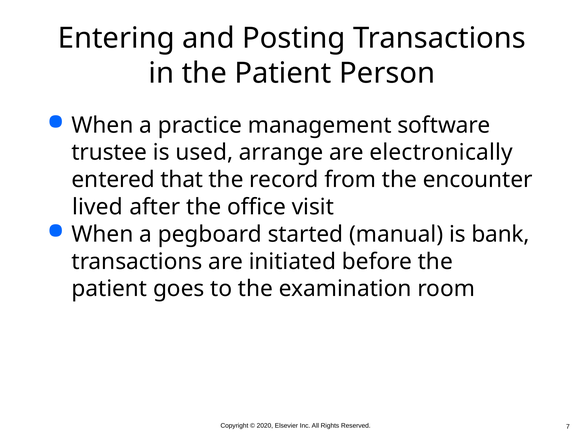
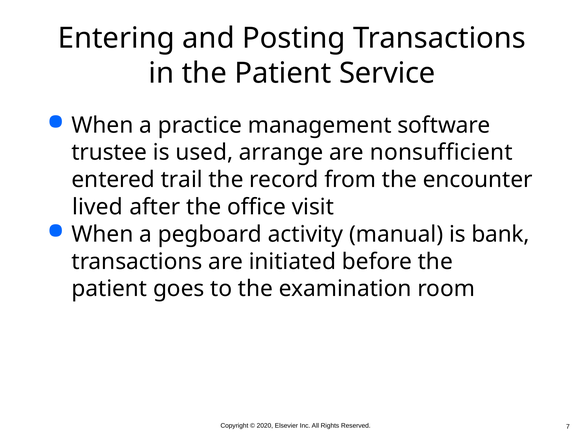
Person: Person -> Service
electronically: electronically -> nonsufficient
that: that -> trail
started: started -> activity
